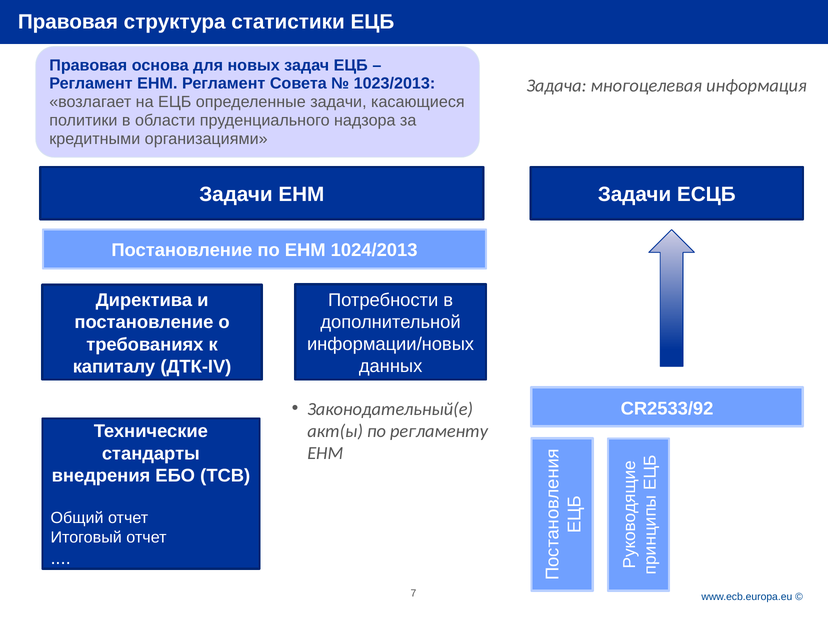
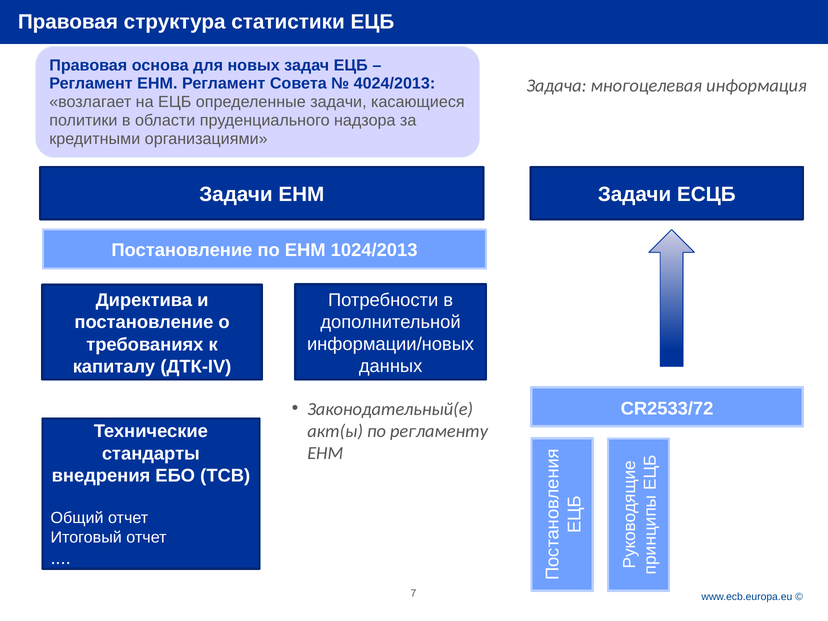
1023/2013: 1023/2013 -> 4024/2013
CR2533/92: CR2533/92 -> CR2533/72
